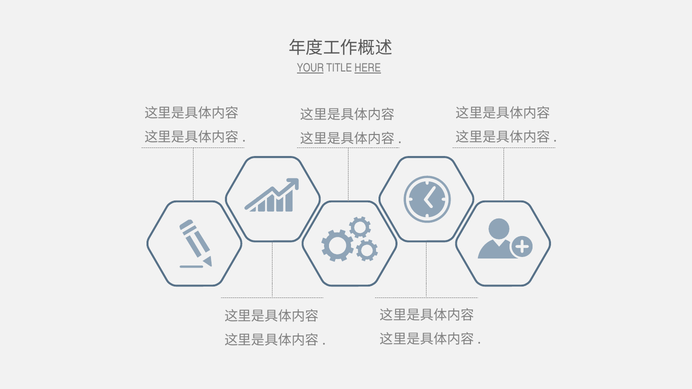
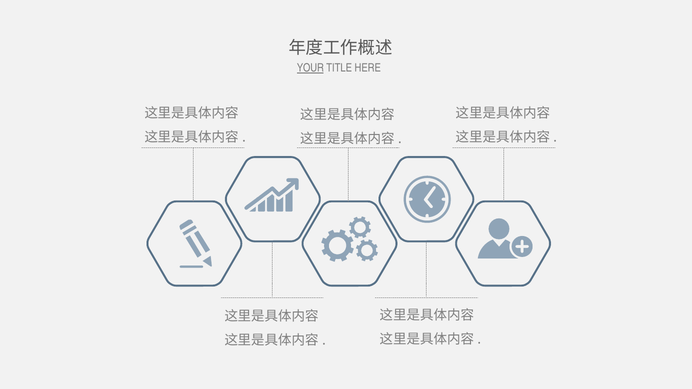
HERE underline: present -> none
